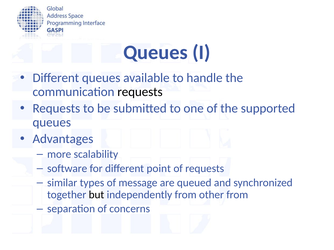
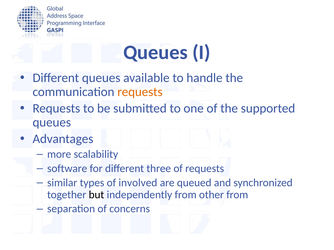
requests at (140, 92) colour: black -> orange
point: point -> three
message: message -> involved
